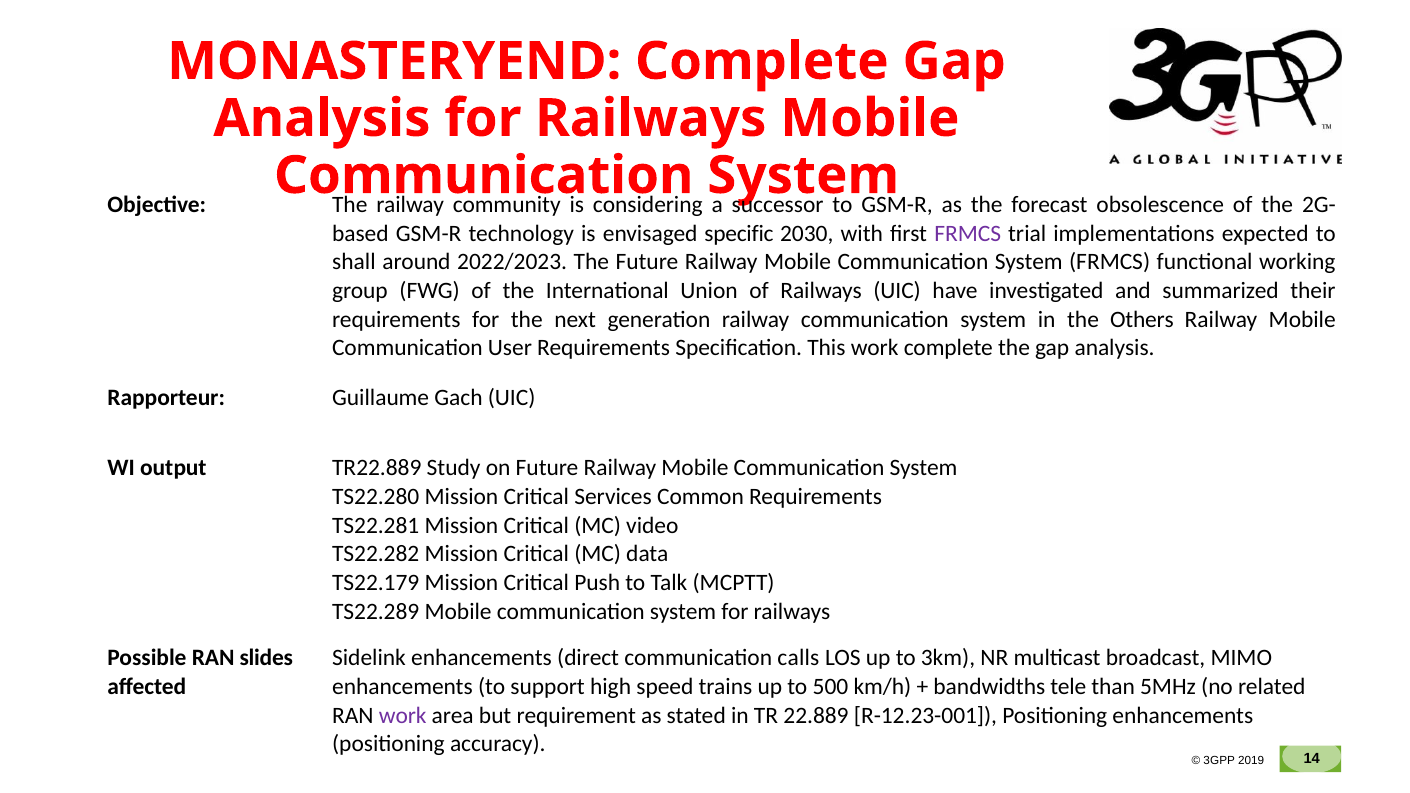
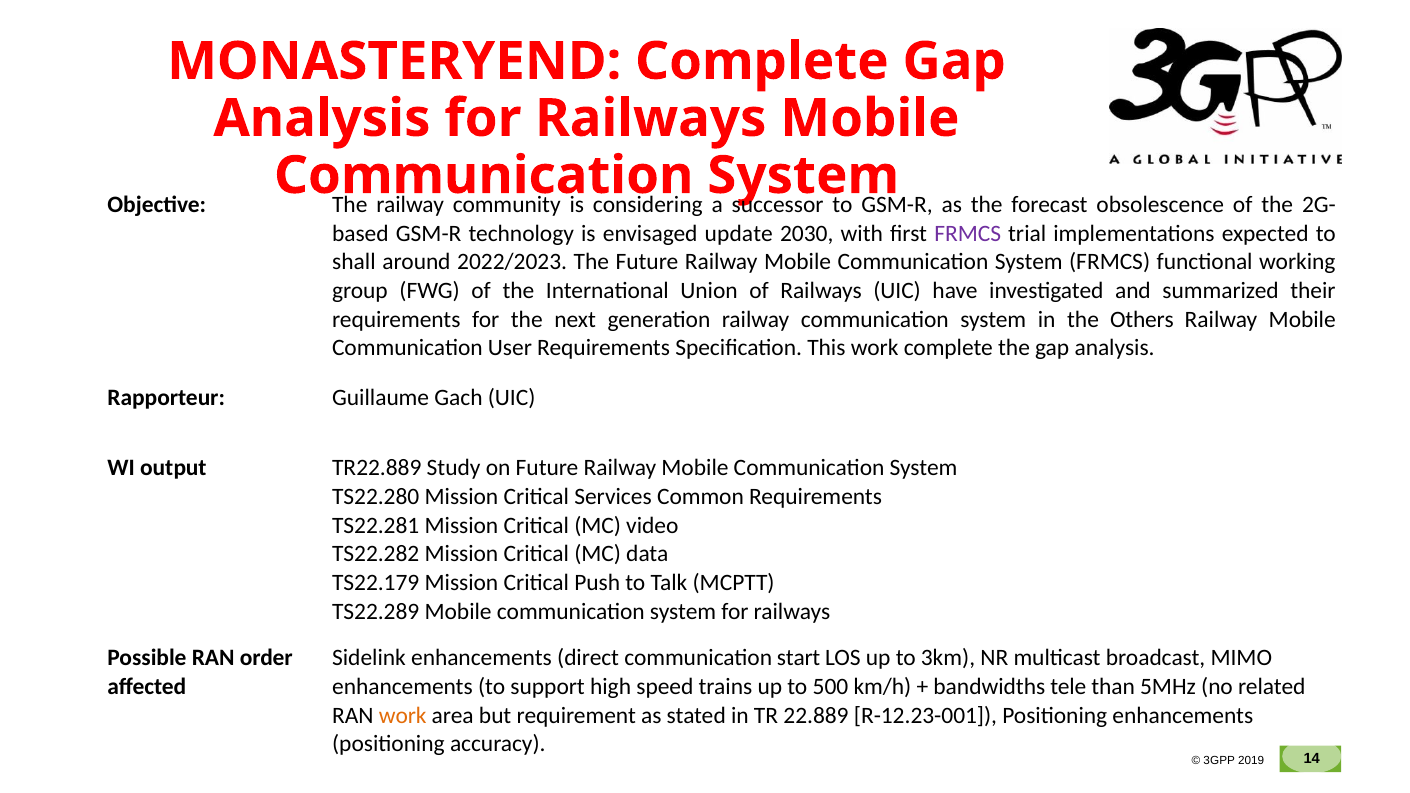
specific: specific -> update
slides: slides -> order
calls: calls -> start
work at (403, 715) colour: purple -> orange
